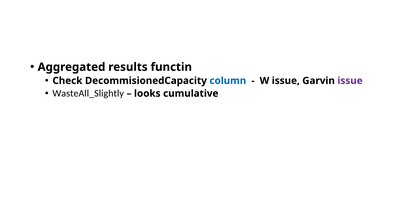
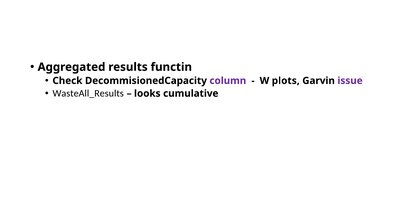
column colour: blue -> purple
W issue: issue -> plots
WasteAll_Slightly: WasteAll_Slightly -> WasteAll_Results
